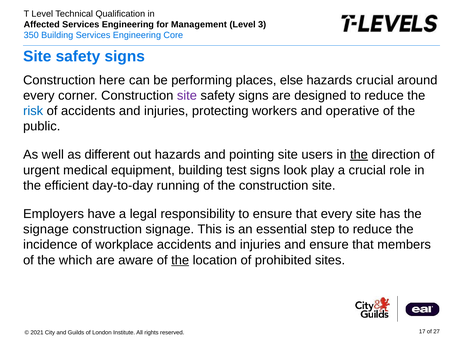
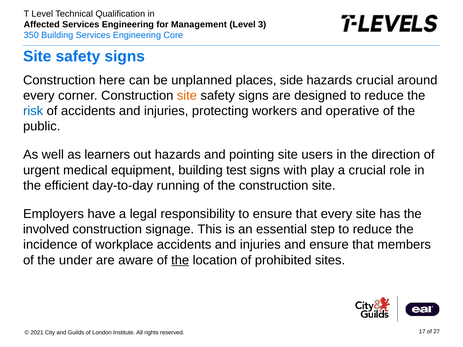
performing: performing -> unplanned
else: else -> side
site at (187, 96) colour: purple -> orange
different: different -> learners
the at (359, 155) underline: present -> none
look: look -> with
signage at (46, 229): signage -> involved
which: which -> under
